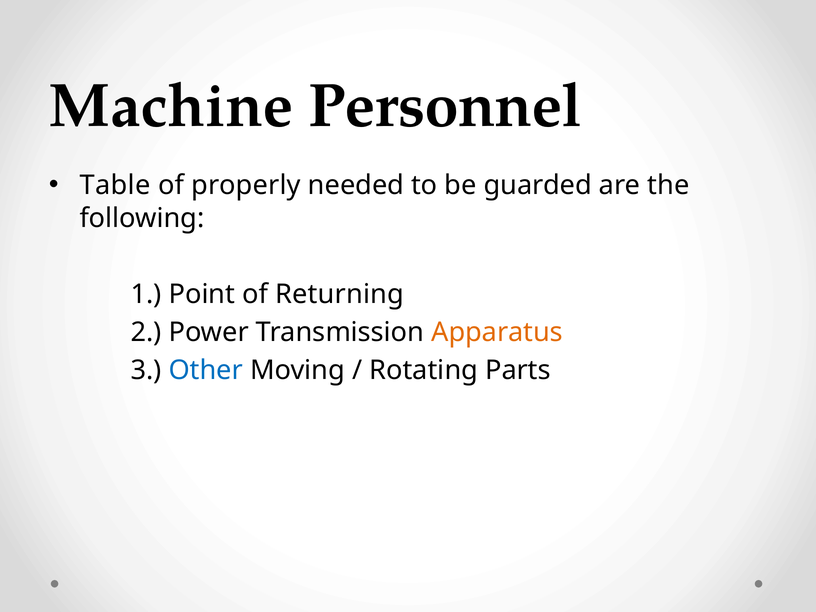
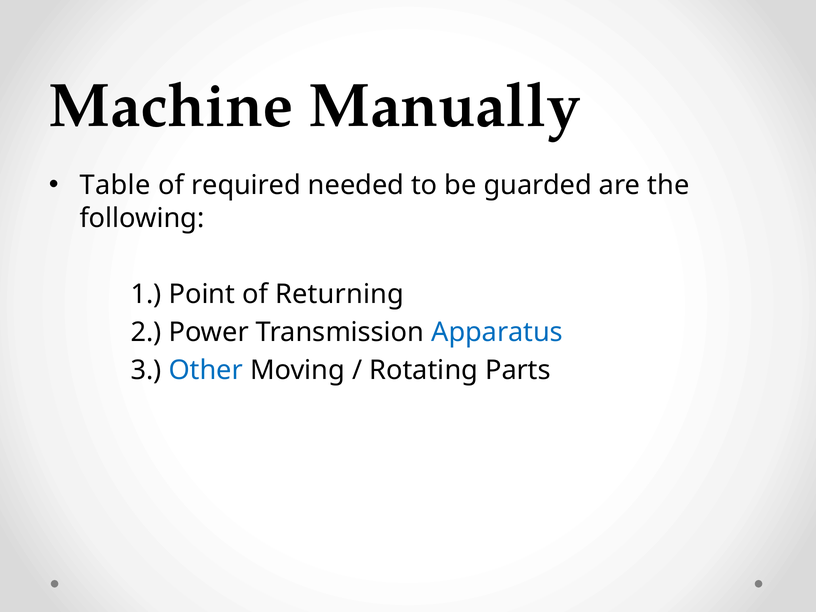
Personnel: Personnel -> Manually
properly: properly -> required
Apparatus colour: orange -> blue
